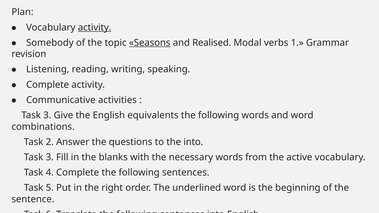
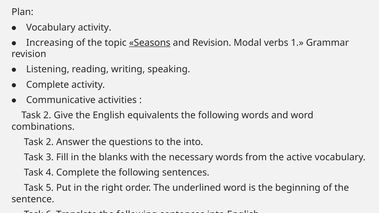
activity at (95, 27) underline: present -> none
Somebody: Somebody -> Increasing
and Realised: Realised -> Revision
3 at (47, 115): 3 -> 2
